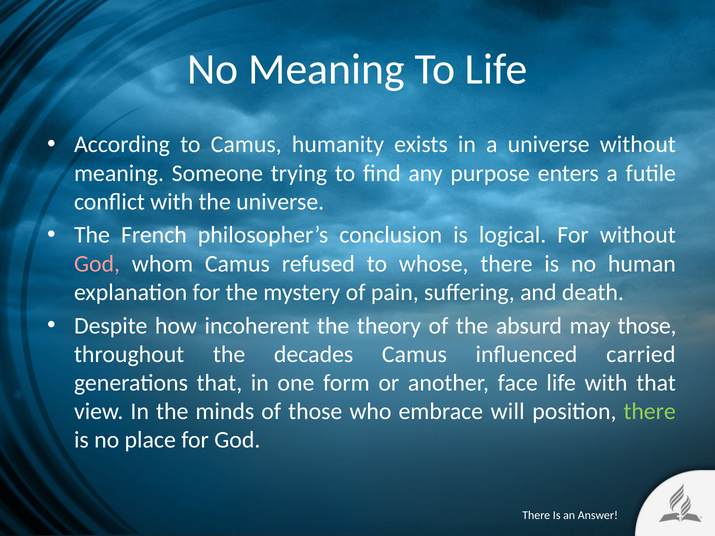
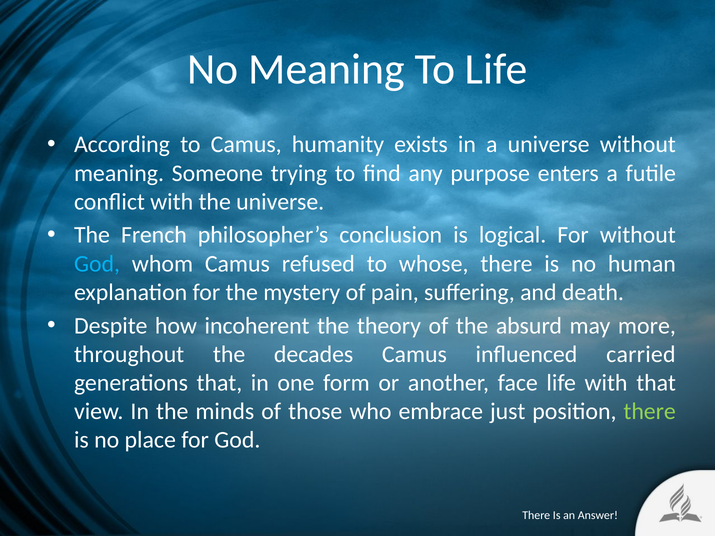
God at (97, 264) colour: pink -> light blue
may those: those -> more
will: will -> just
